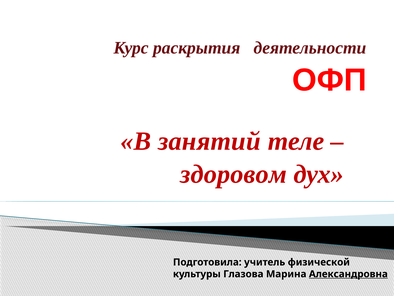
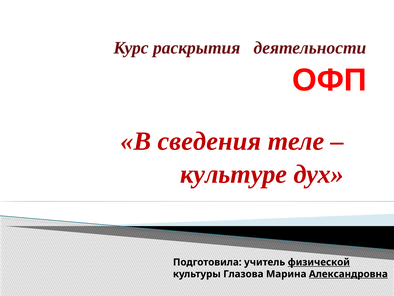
занятий: занятий -> сведения
здоровом: здоровом -> культуре
физической underline: none -> present
